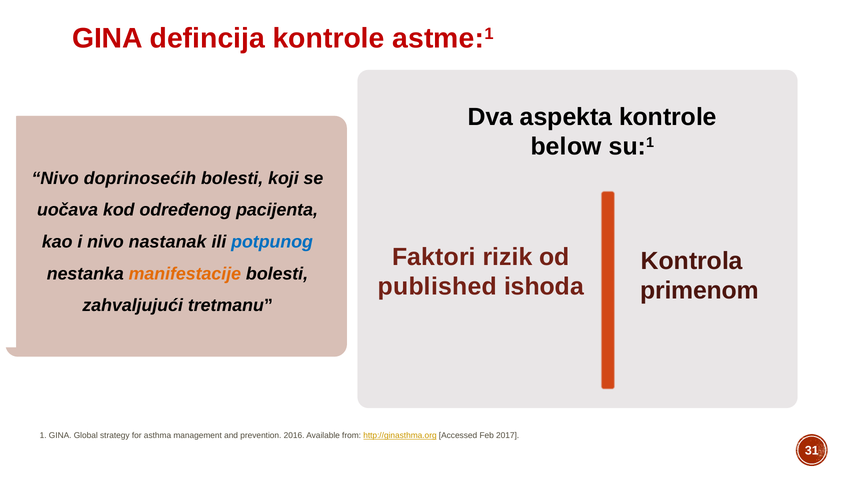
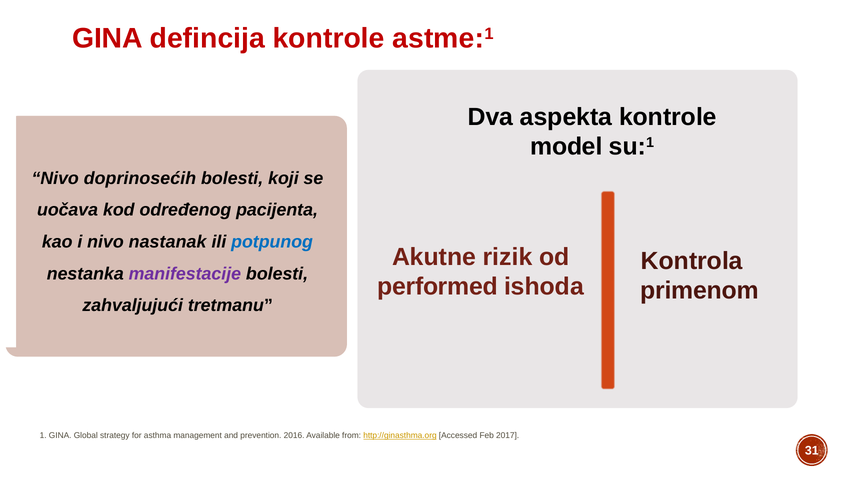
below: below -> model
Faktori: Faktori -> Akutne
manifestacije colour: orange -> purple
published: published -> performed
